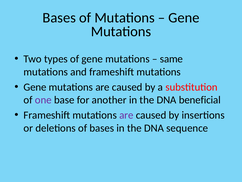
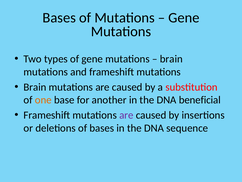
same at (171, 59): same -> brain
Gene at (35, 87): Gene -> Brain
one colour: purple -> orange
